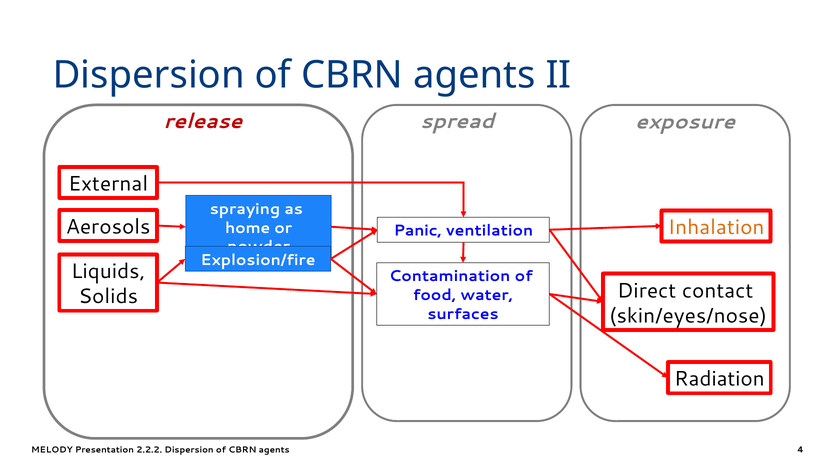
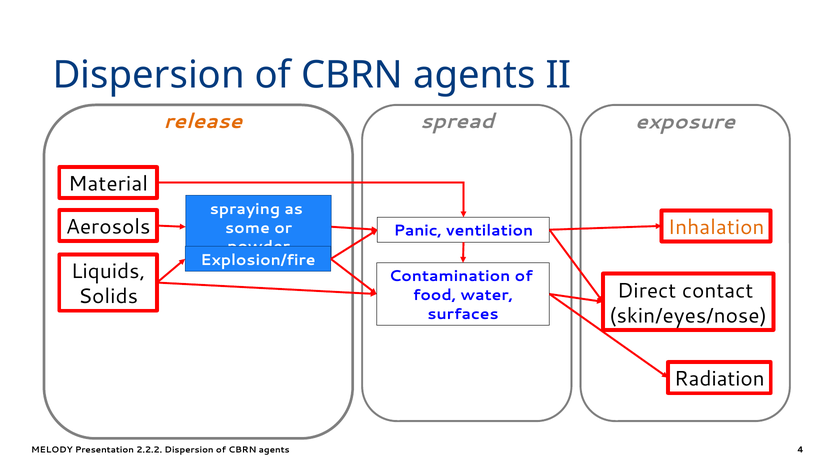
release colour: red -> orange
External: External -> Material
home: home -> some
